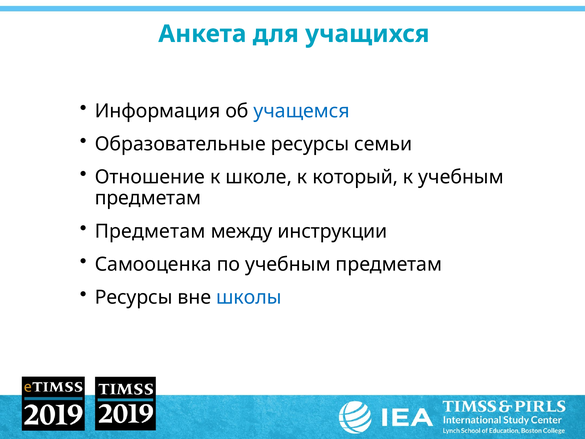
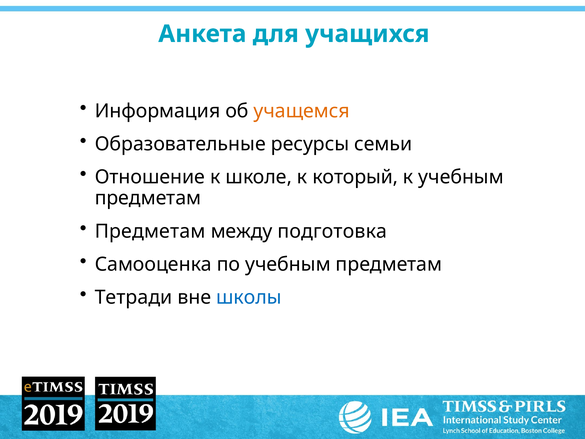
учащемся colour: blue -> orange
инструкции: инструкции -> подготовка
Ресурсы at (134, 297): Ресурсы -> Тетради
